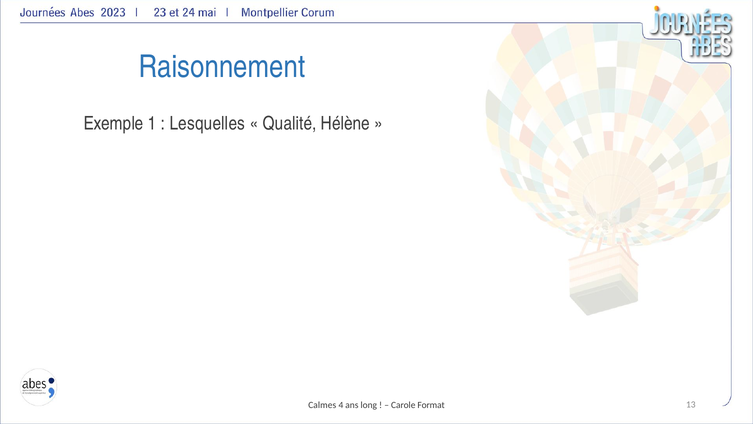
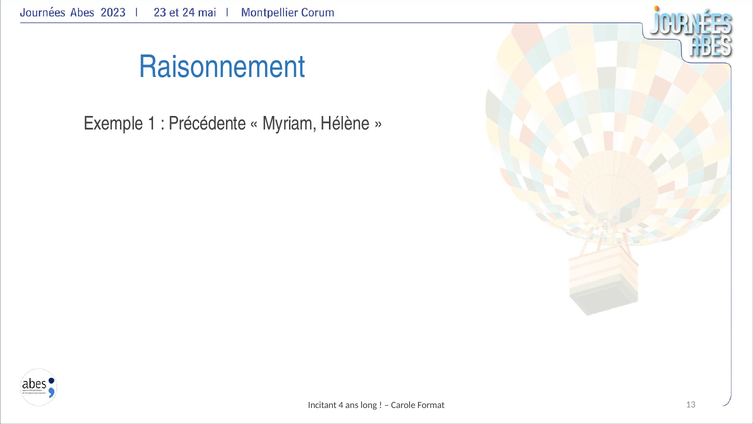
Lesquelles: Lesquelles -> Précédente
Qualité: Qualité -> Myriam
Calmes: Calmes -> Incitant
